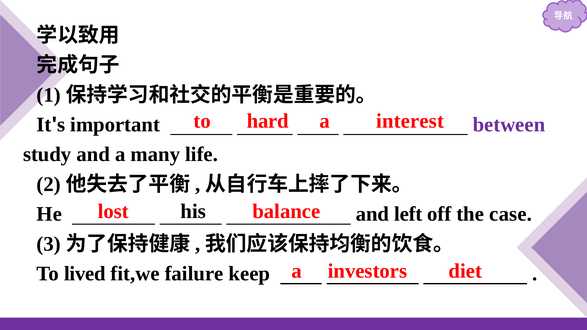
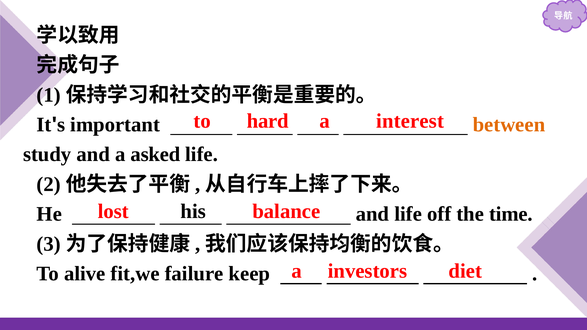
between colour: purple -> orange
many: many -> asked
and left: left -> life
case: case -> time
lived: lived -> alive
